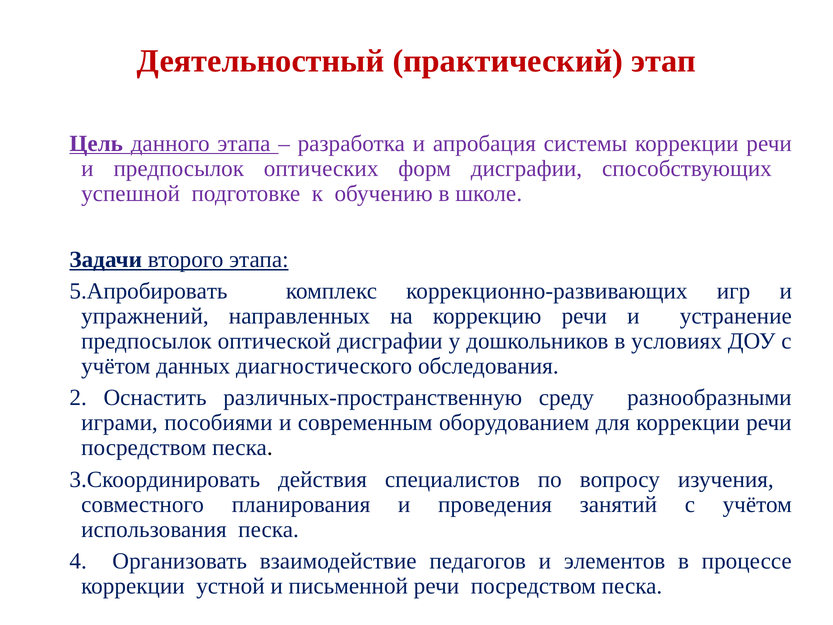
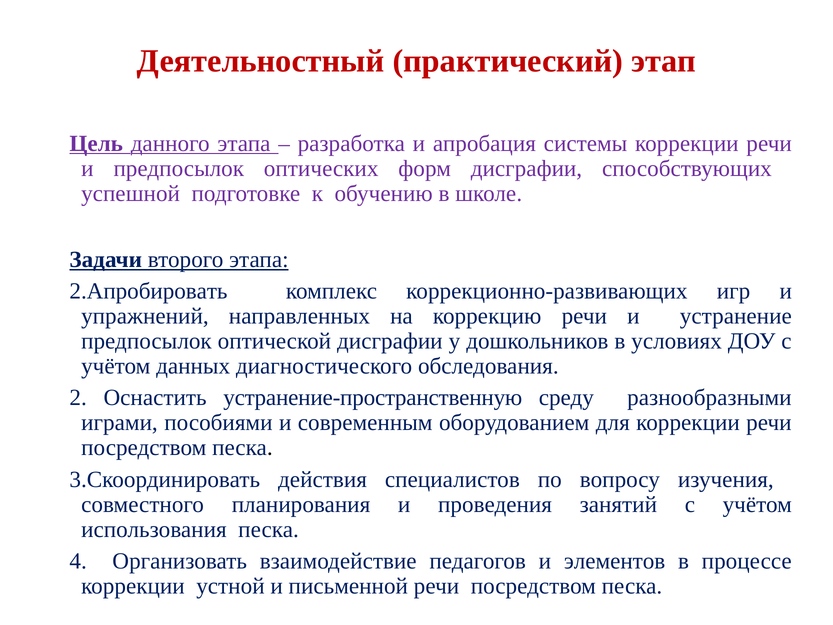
5.Апробировать: 5.Апробировать -> 2.Апробировать
различных-пространственную: различных-пространственную -> устранение-пространственную
